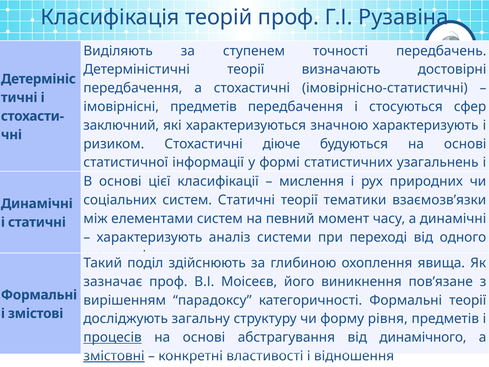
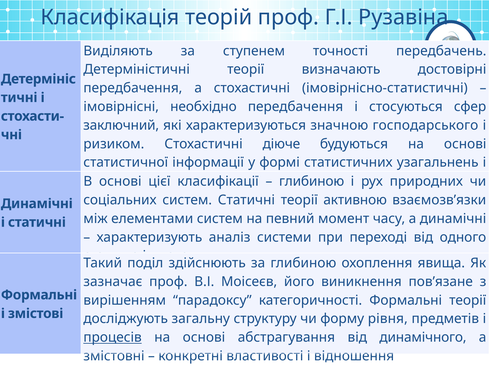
імовірнісні предметів: предметів -> необхідно
значною характеризують: характеризують -> господарського
мислення at (312, 181): мислення -> глибиною
тематики: тематики -> активною
змістовні underline: present -> none
